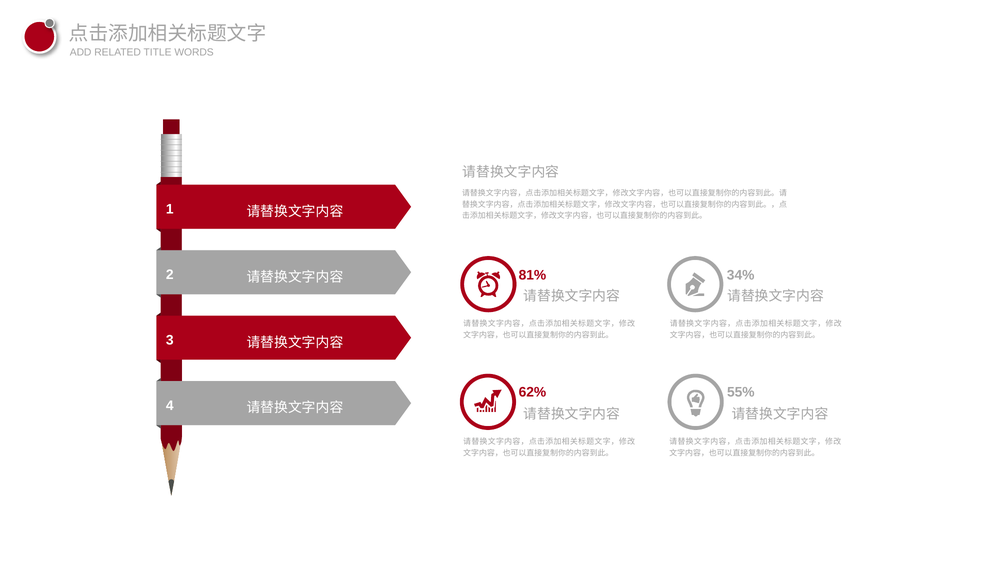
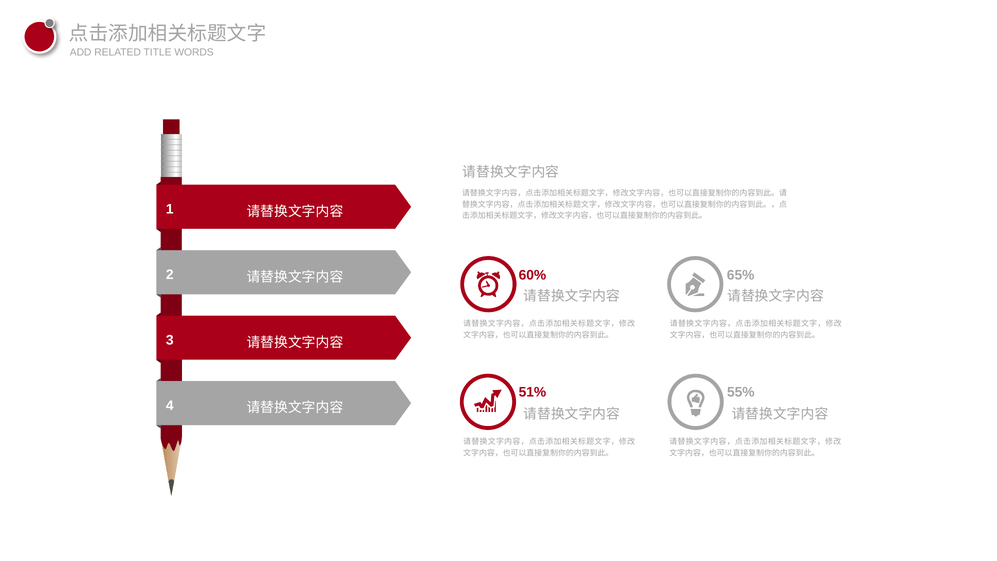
81%: 81% -> 60%
34%: 34% -> 65%
62%: 62% -> 51%
